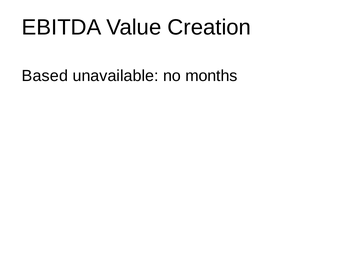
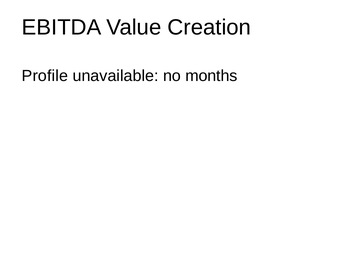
Based: Based -> Profile
